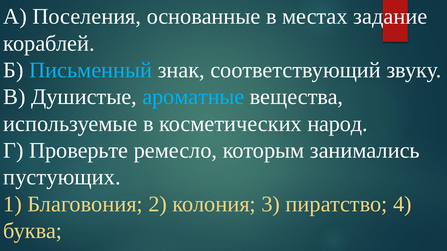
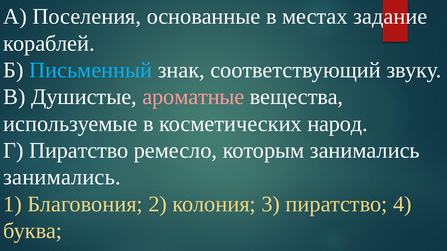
ароматные colour: light blue -> pink
Г Проверьте: Проверьте -> Пиратство
пустующих at (62, 178): пустующих -> занимались
